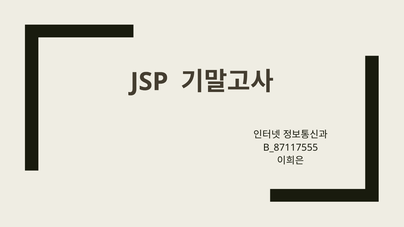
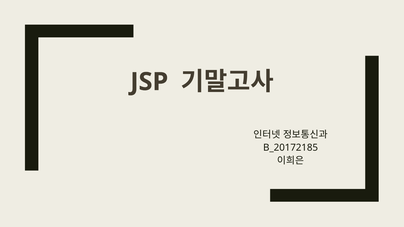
B_87117555: B_87117555 -> B_20172185
